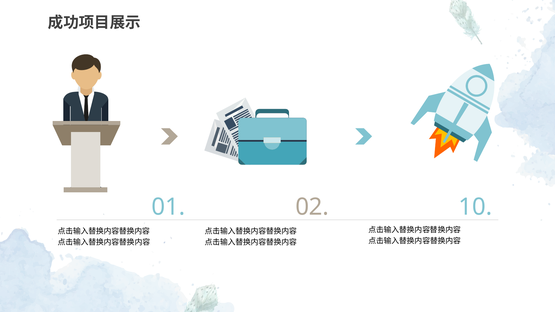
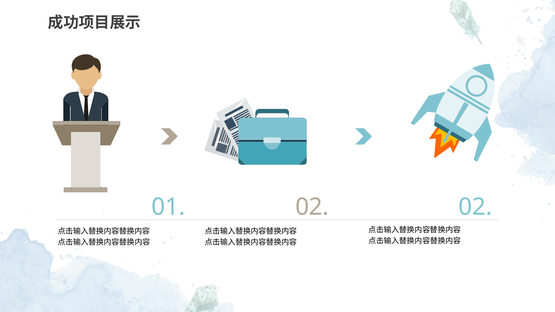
01 10: 10 -> 02
